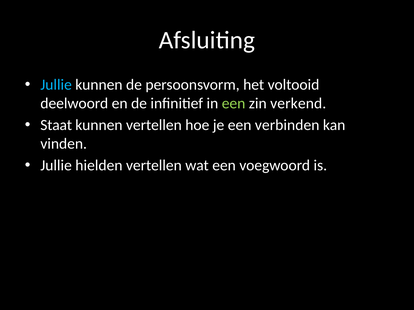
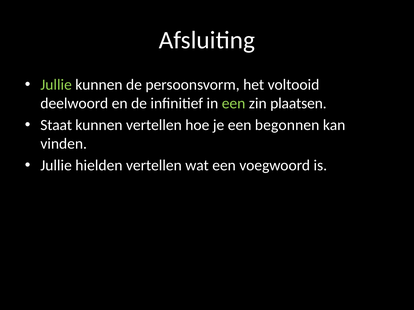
Jullie at (56, 85) colour: light blue -> light green
verkend: verkend -> plaatsen
verbinden: verbinden -> begonnen
